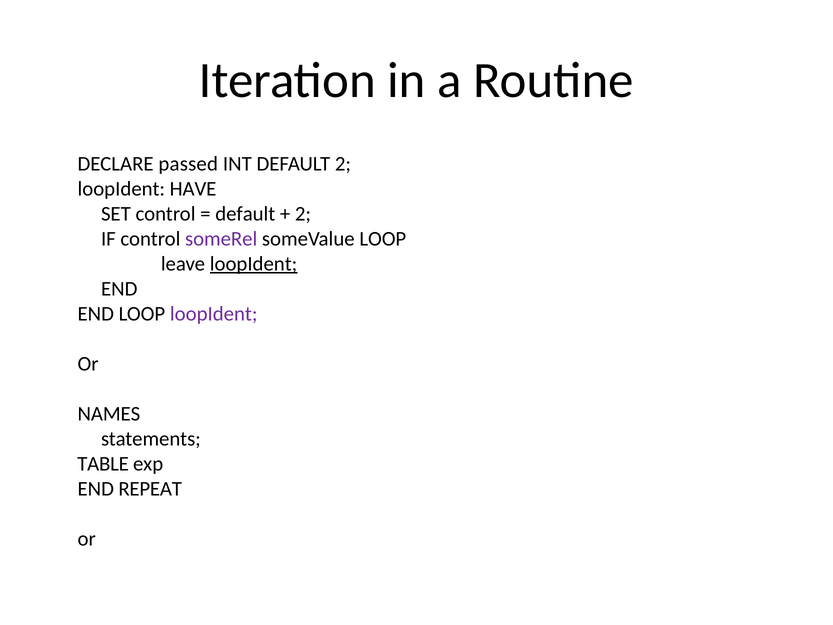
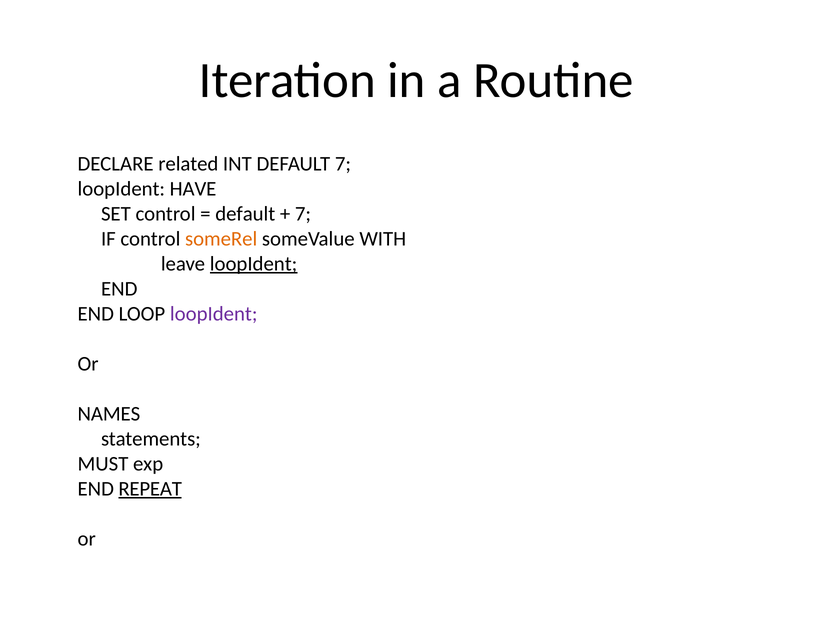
passed: passed -> related
DEFAULT 2: 2 -> 7
2 at (303, 214): 2 -> 7
someRel colour: purple -> orange
someValue LOOP: LOOP -> WITH
TABLE: TABLE -> MUST
REPEAT underline: none -> present
